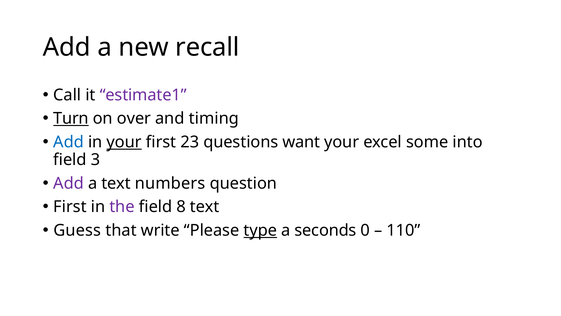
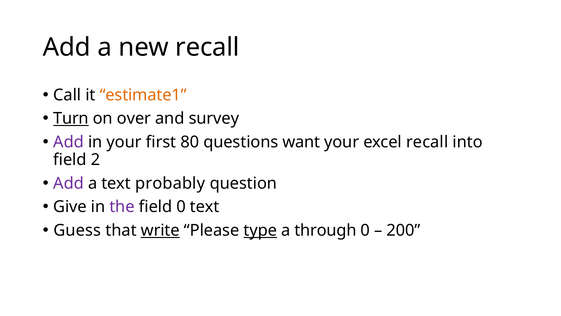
estimate1 colour: purple -> orange
timing: timing -> survey
Add at (69, 142) colour: blue -> purple
your at (124, 142) underline: present -> none
23: 23 -> 80
excel some: some -> recall
3: 3 -> 2
numbers: numbers -> probably
First at (70, 207): First -> Give
field 8: 8 -> 0
write underline: none -> present
seconds: seconds -> through
110: 110 -> 200
